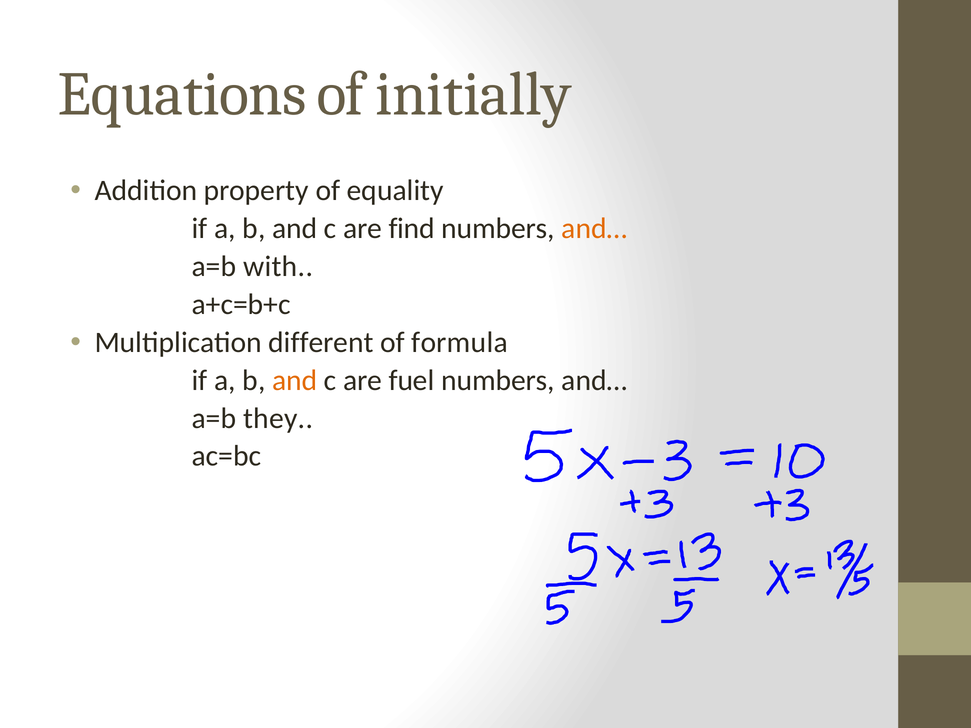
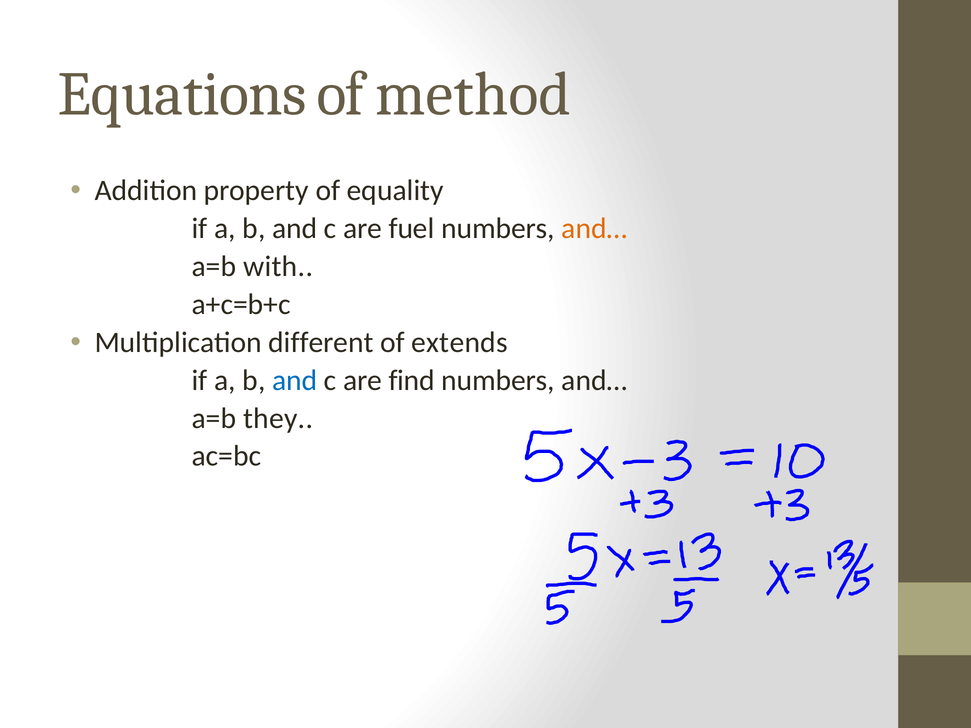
initially: initially -> method
find: find -> fuel
formula: formula -> extends
and at (295, 380) colour: orange -> blue
fuel: fuel -> find
